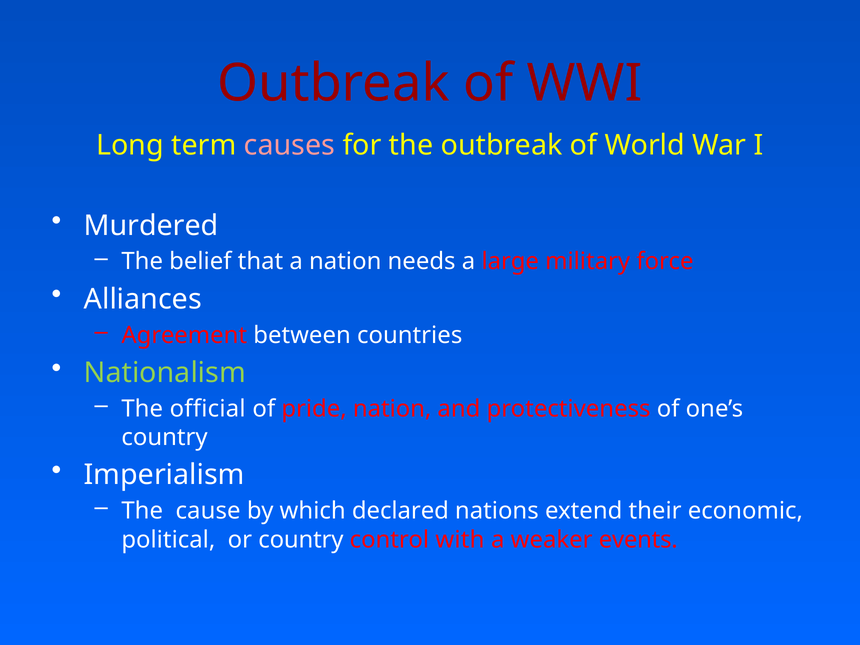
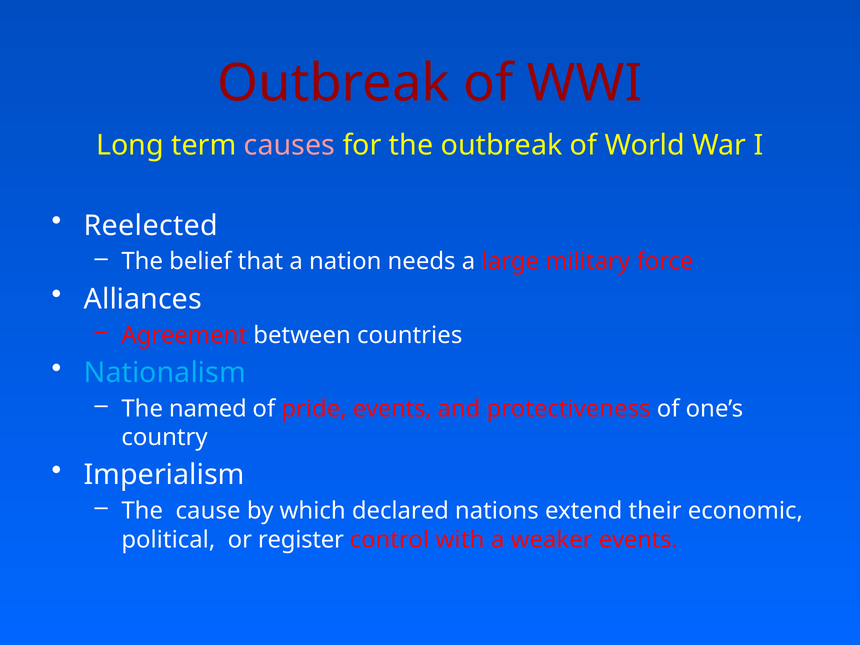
Murdered: Murdered -> Reelected
Nationalism colour: light green -> light blue
official: official -> named
pride nation: nation -> events
or country: country -> register
